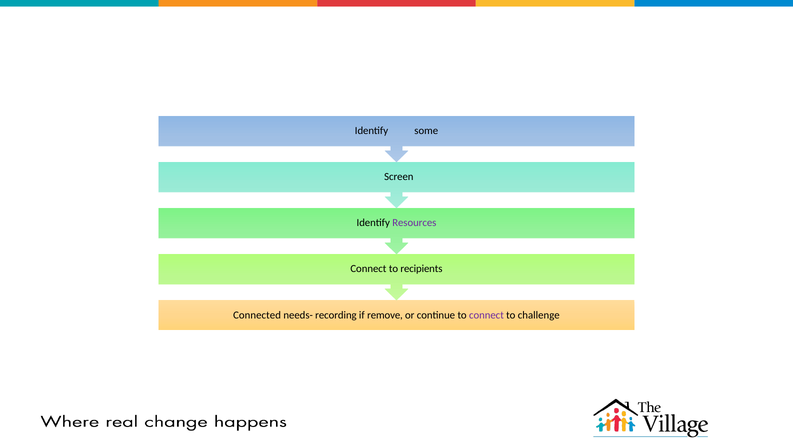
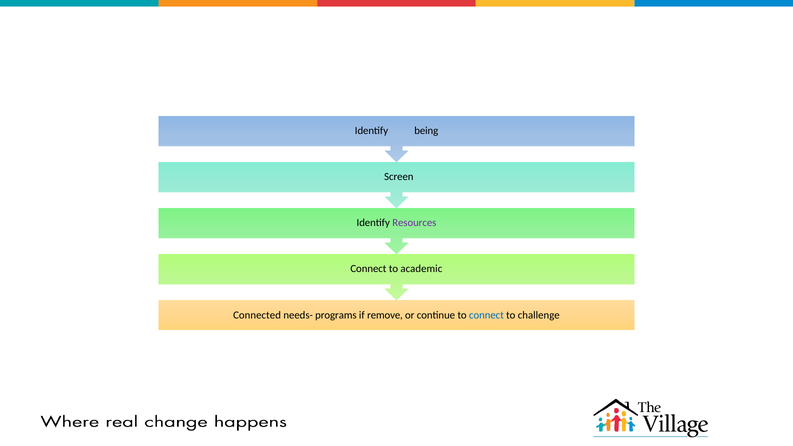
some: some -> being
recipients: recipients -> academic
recording: recording -> programs
connect at (486, 315) colour: purple -> blue
